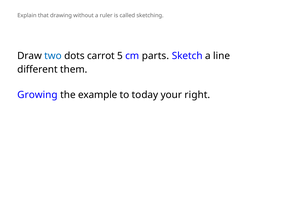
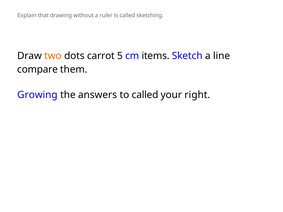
two colour: blue -> orange
parts: parts -> items
different: different -> compare
example: example -> answers
to today: today -> called
